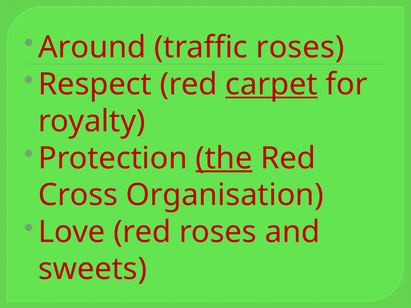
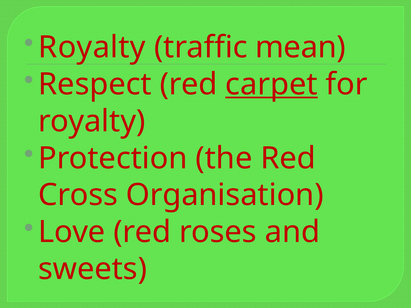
Around at (92, 47): Around -> Royalty
traffic roses: roses -> mean
the underline: present -> none
